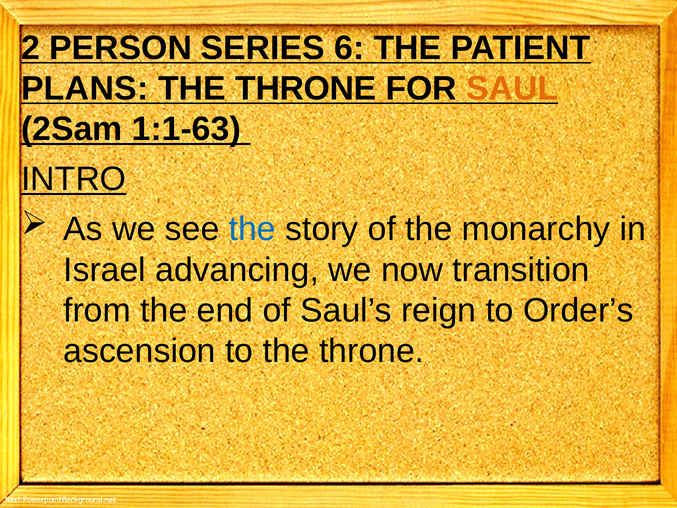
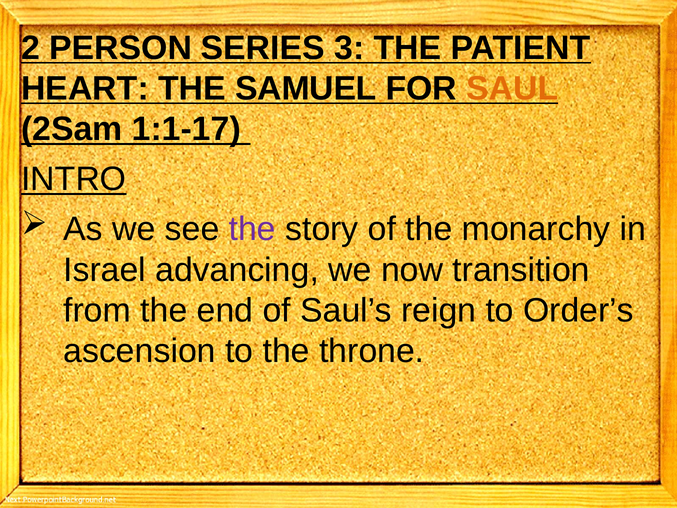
6: 6 -> 3
PLANS: PLANS -> HEART
THRONE at (306, 88): THRONE -> SAMUEL
1:1-63: 1:1-63 -> 1:1-17
the at (252, 229) colour: blue -> purple
